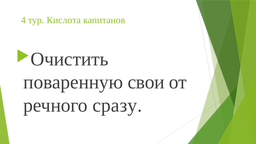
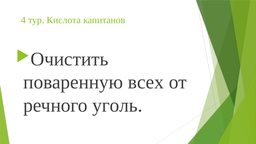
свои: свои -> всех
сразу: сразу -> уголь
